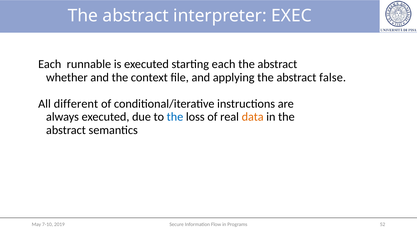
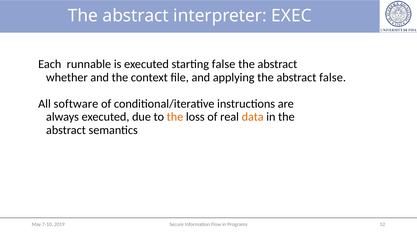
starting each: each -> false
different: different -> software
the at (175, 117) colour: blue -> orange
